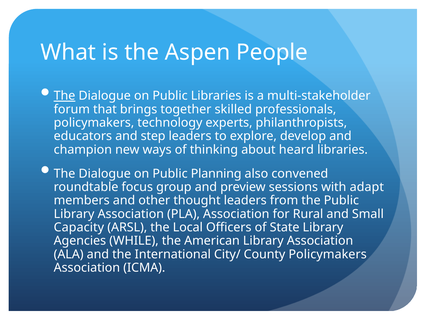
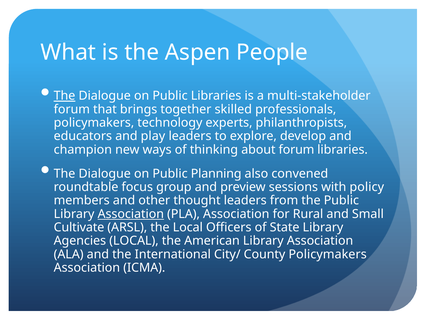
step: step -> play
about heard: heard -> forum
adapt: adapt -> policy
Association at (131, 214) underline: none -> present
Capacity: Capacity -> Cultivate
Agencies WHILE: WHILE -> LOCAL
